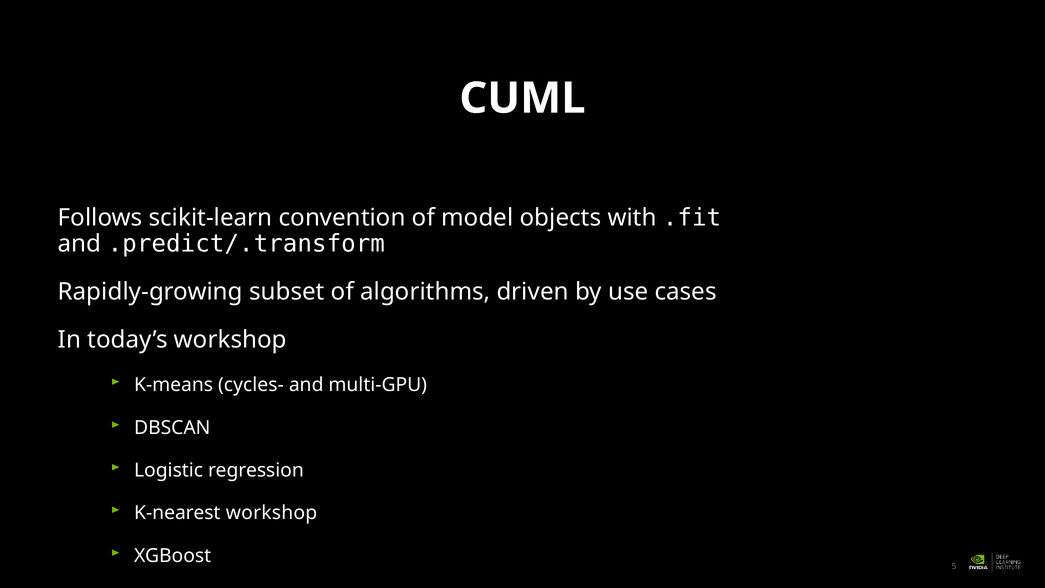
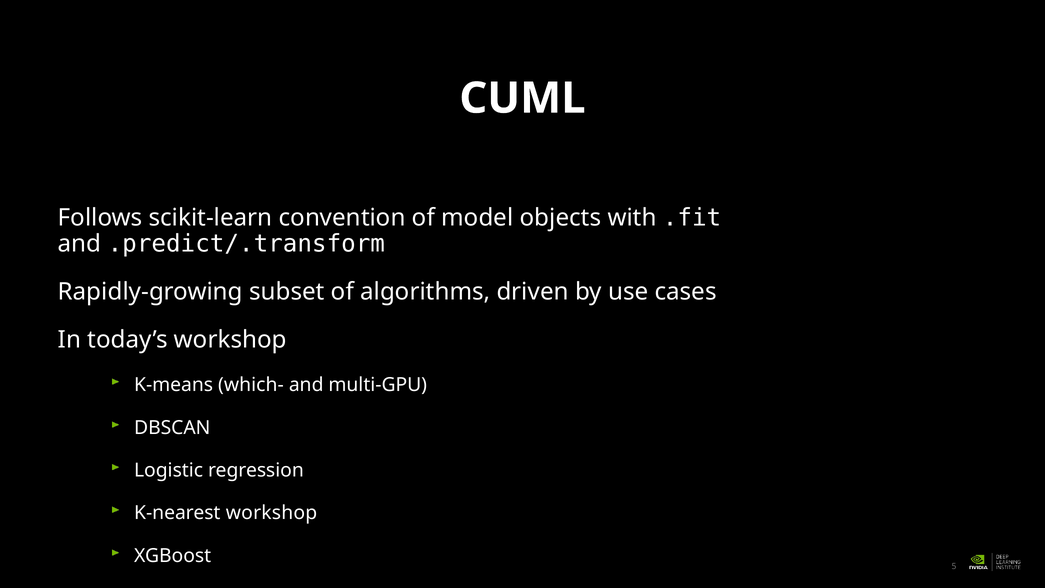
cycles-: cycles- -> which-
